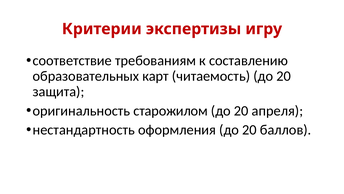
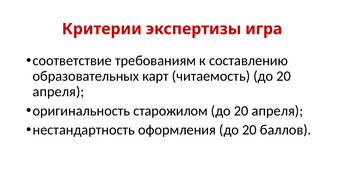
игру: игру -> игра
защита at (59, 91): защита -> апреля
